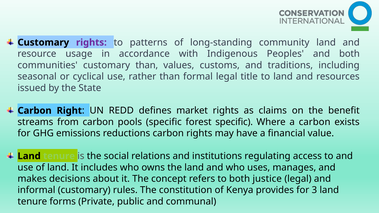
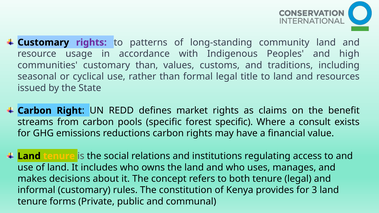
and both: both -> high
a carbon: carbon -> consult
tenure at (59, 156) colour: light green -> yellow
both justice: justice -> tenure
